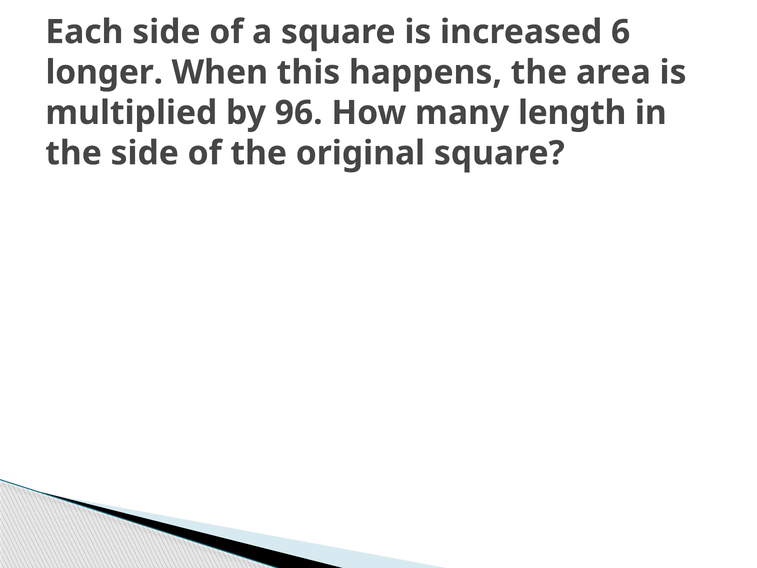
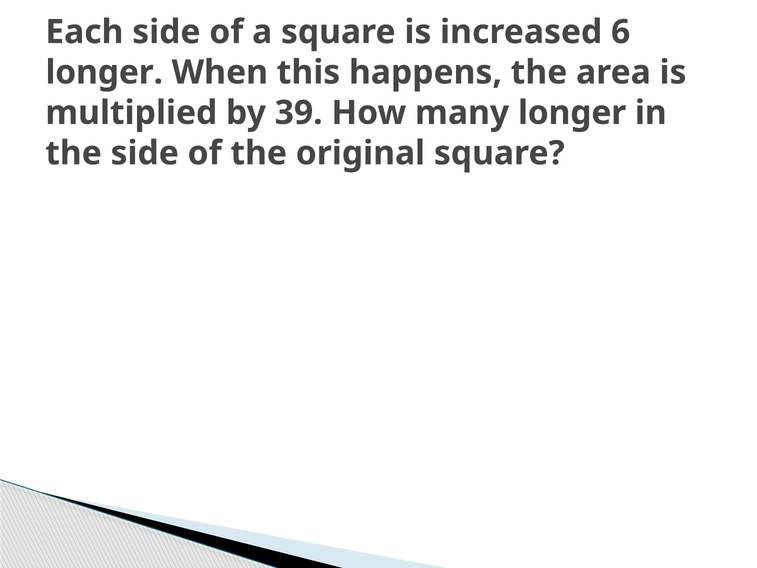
96: 96 -> 39
many length: length -> longer
